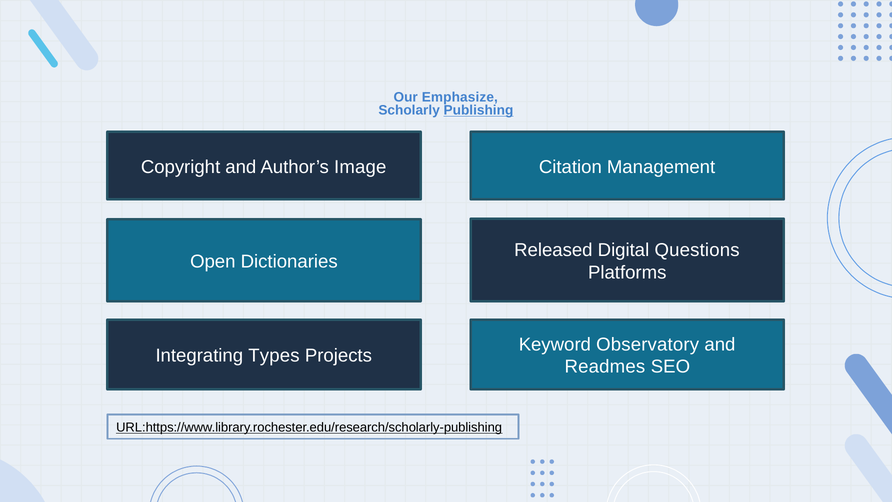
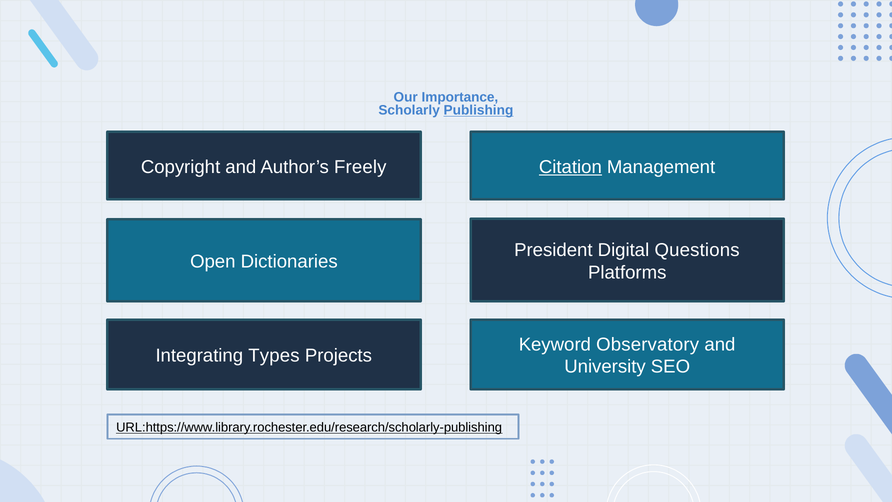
Emphasize: Emphasize -> Importance
Image: Image -> Freely
Citation underline: none -> present
Released: Released -> President
Readmes: Readmes -> University
